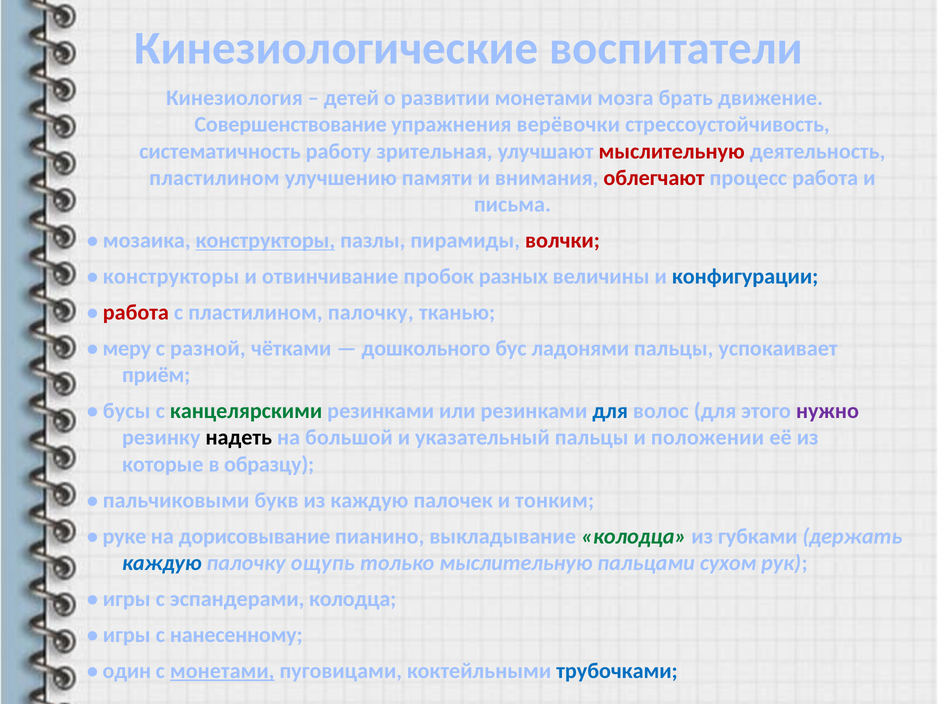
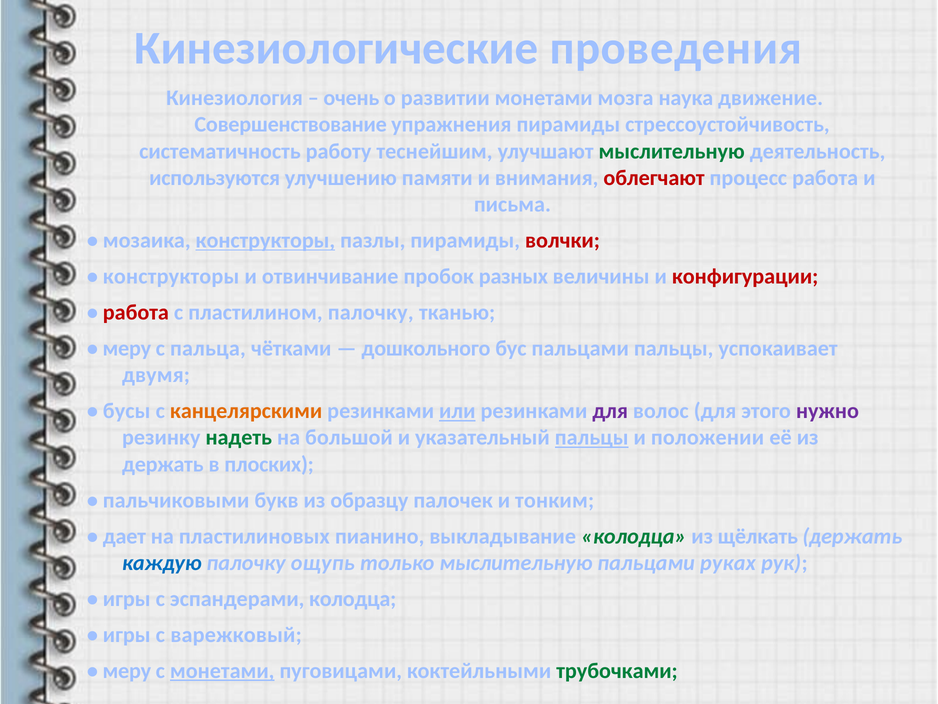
воспитатели: воспитатели -> проведения
детей: детей -> очень
брать: брать -> наука
упражнения верёвочки: верёвочки -> пирамиды
зрительная: зрительная -> теснейшим
мыслительную at (672, 151) colour: red -> green
пластилином at (214, 178): пластилином -> используются
конфигурации colour: blue -> red
разной: разной -> пальца
бус ладонями: ладонями -> пальцами
приём: приём -> двумя
канцелярскими colour: green -> orange
или underline: none -> present
для at (610, 411) colour: blue -> purple
надеть colour: black -> green
пальцы at (592, 437) underline: none -> present
которые at (163, 464): которые -> держать
образцу: образцу -> плоских
из каждую: каждую -> образцу
руке: руке -> дает
дорисовывание: дорисовывание -> пластилиновых
губками: губками -> щёлкать
сухом: сухом -> руках
нанесенному: нанесенному -> варежковый
один at (127, 670): один -> меру
трубочками colour: blue -> green
